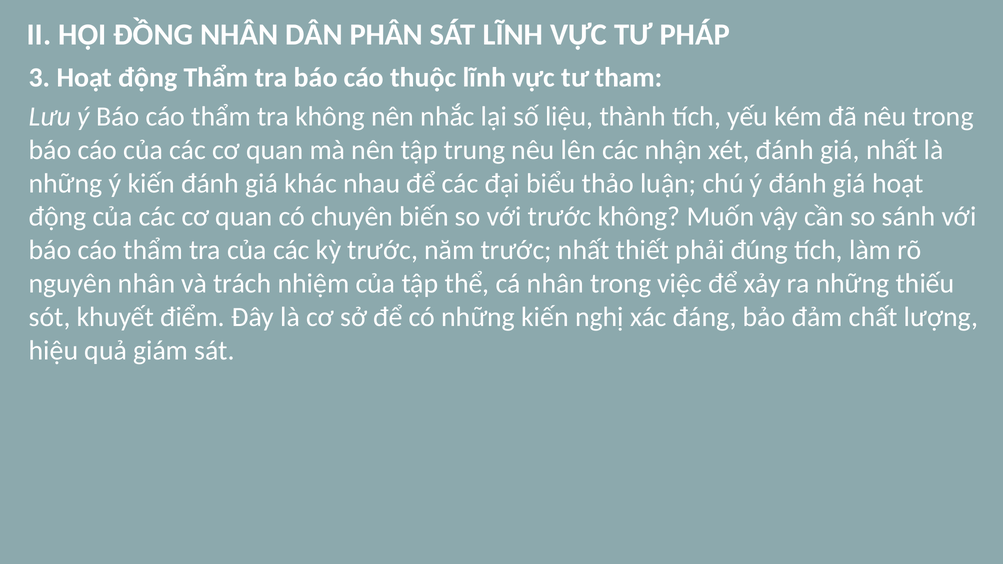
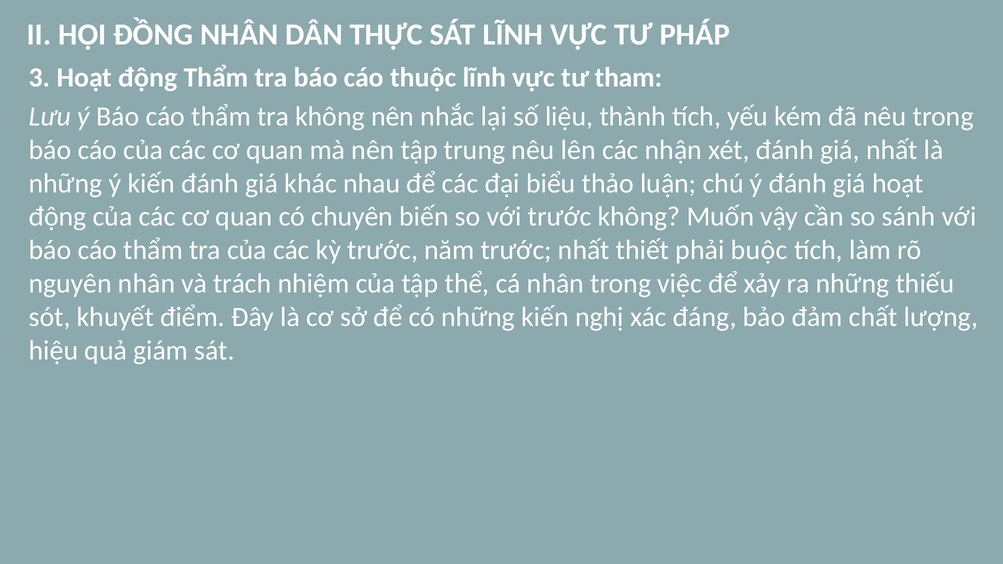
PHÂN: PHÂN -> THỰC
đúng: đúng -> buộc
